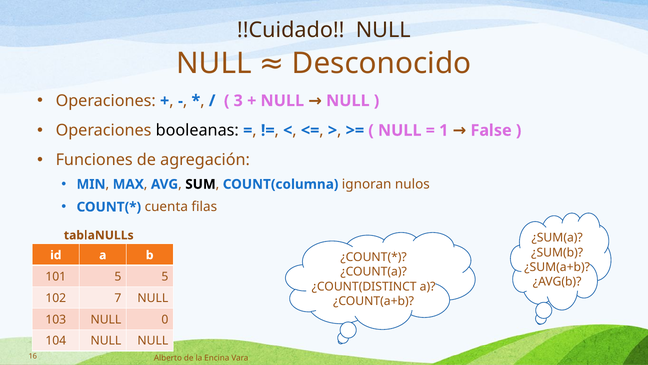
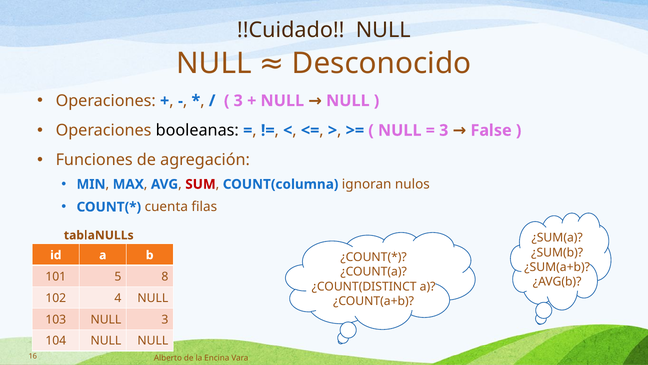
1 at (444, 130): 1 -> 3
SUM colour: black -> red
5 5: 5 -> 8
7: 7 -> 4
NULL 0: 0 -> 3
